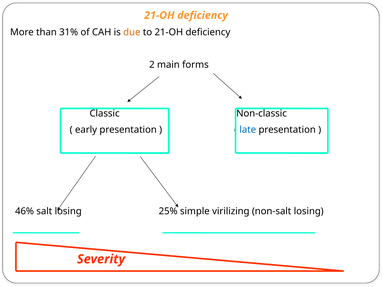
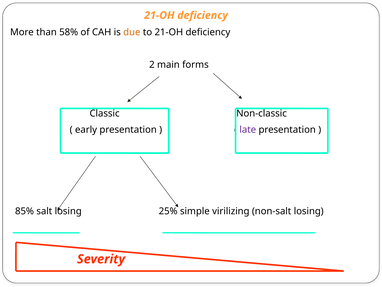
31%: 31% -> 58%
late colour: blue -> purple
46%: 46% -> 85%
